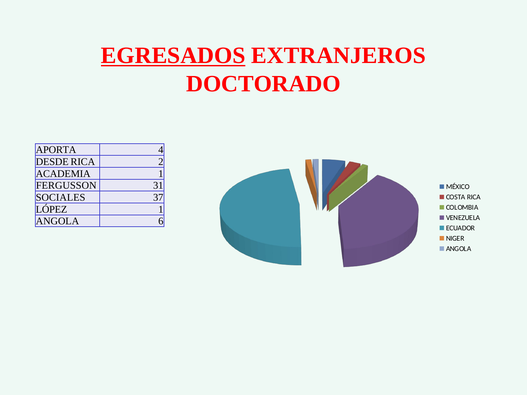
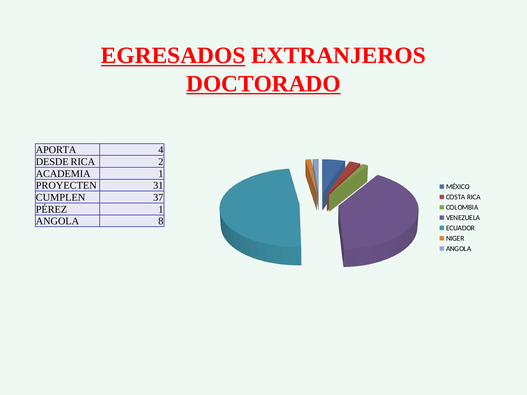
DOCTORADO underline: none -> present
FERGUSSON: FERGUSSON -> PROYECTEN
SOCIALES: SOCIALES -> CUMPLEN
LÓPEZ: LÓPEZ -> PÉREZ
6: 6 -> 8
